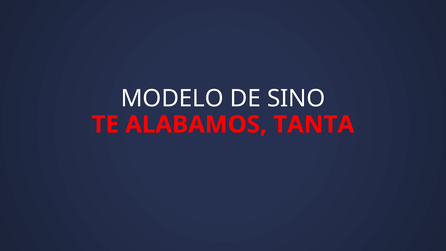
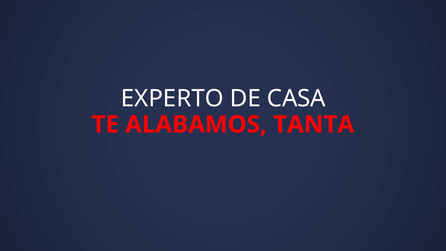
MODELO: MODELO -> EXPERTO
SINO: SINO -> CASA
